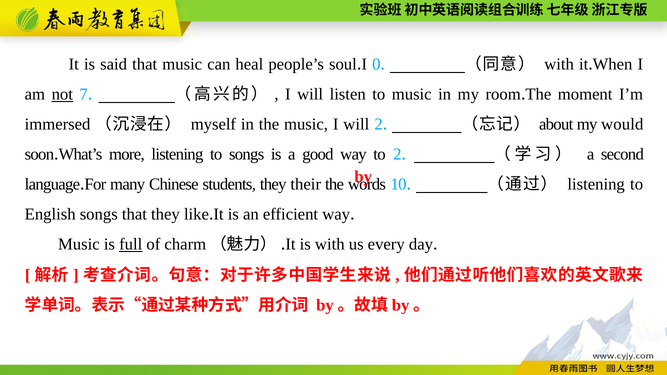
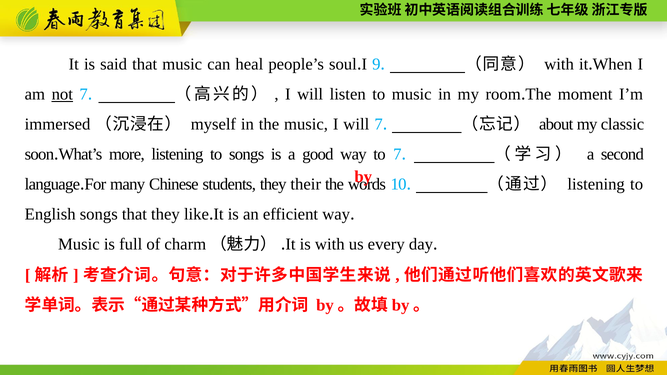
0: 0 -> 9
will 2: 2 -> 7
would: would -> classic
to 2: 2 -> 7
full underline: present -> none
